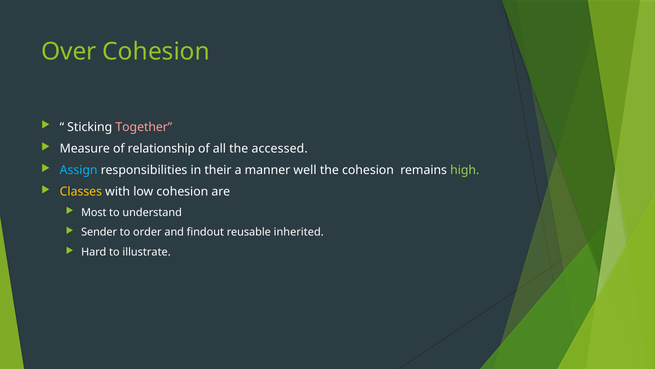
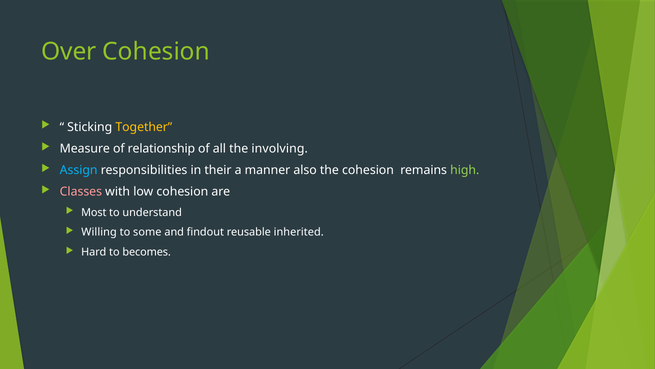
Together colour: pink -> yellow
accessed: accessed -> involving
well: well -> also
Classes colour: yellow -> pink
Sender: Sender -> Willing
order: order -> some
illustrate: illustrate -> becomes
